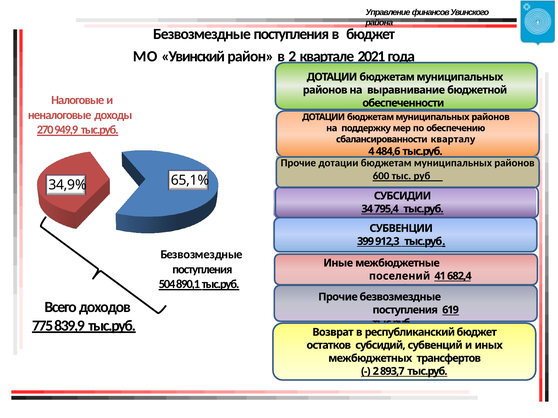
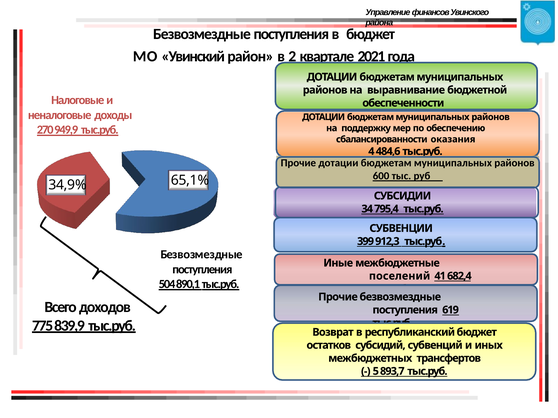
кварталу: кварталу -> оказания
2 at (376, 372): 2 -> 5
